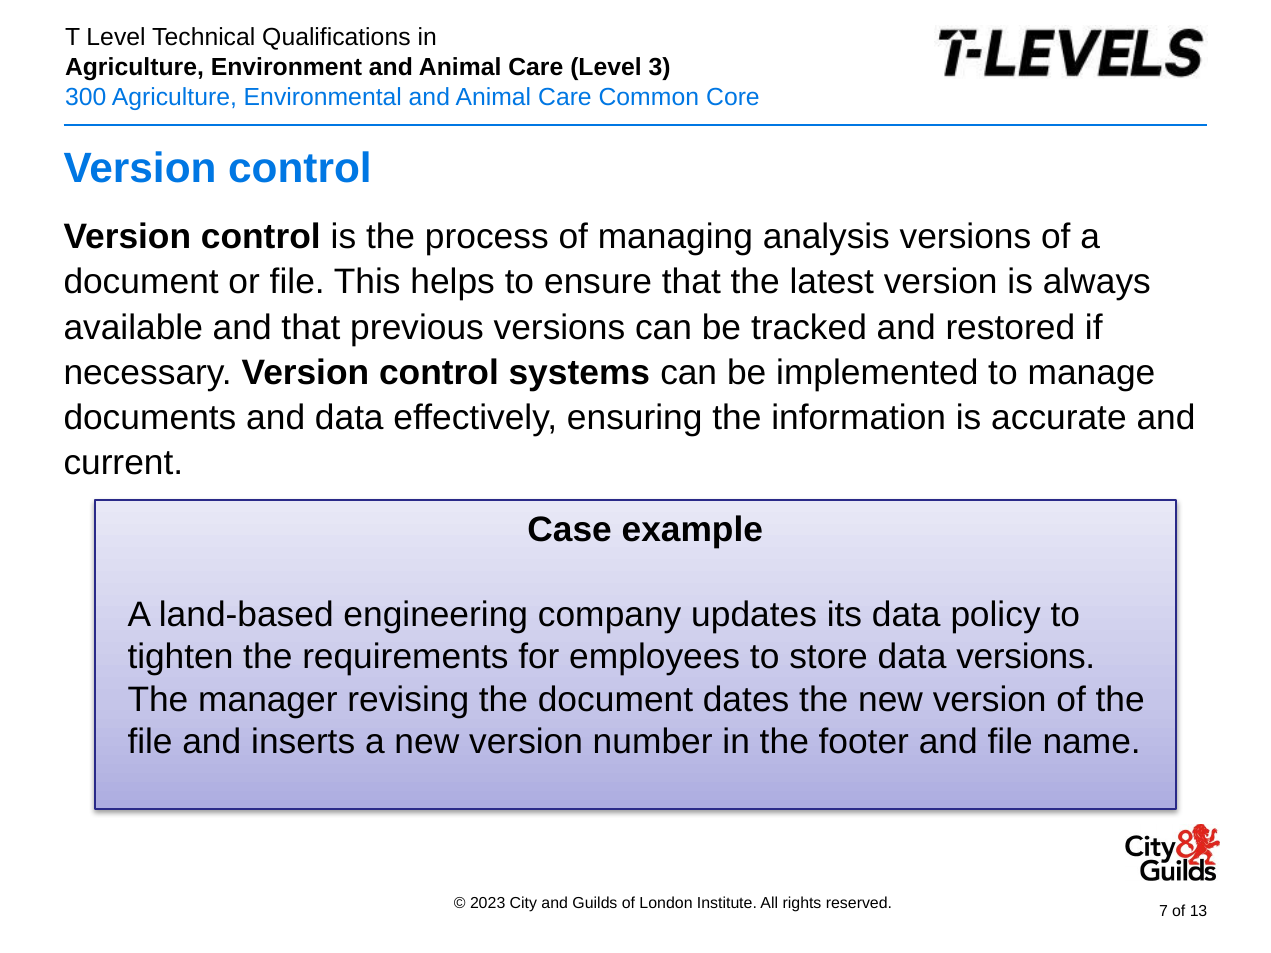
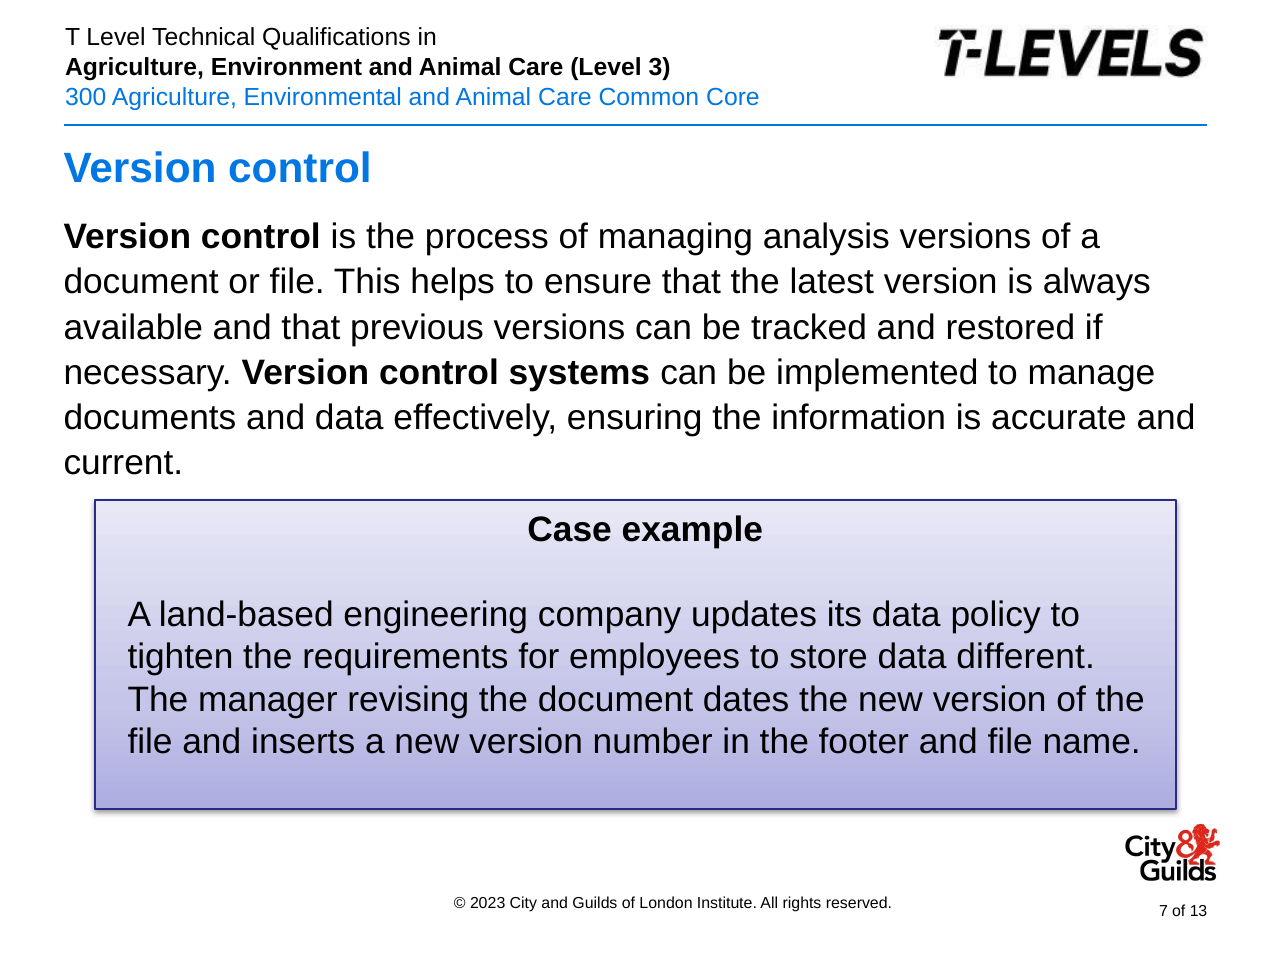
data versions: versions -> different
